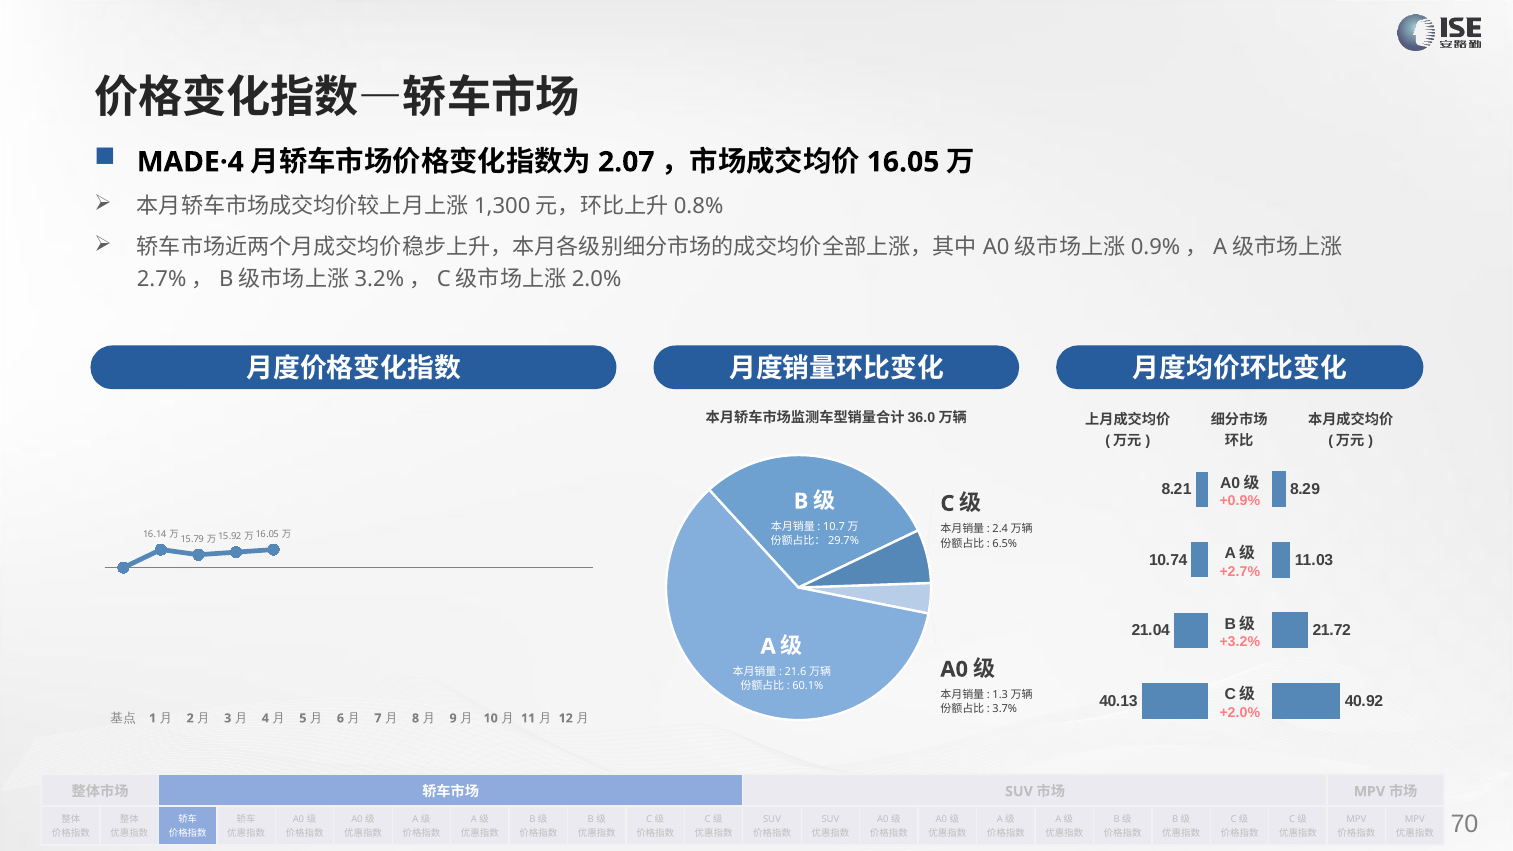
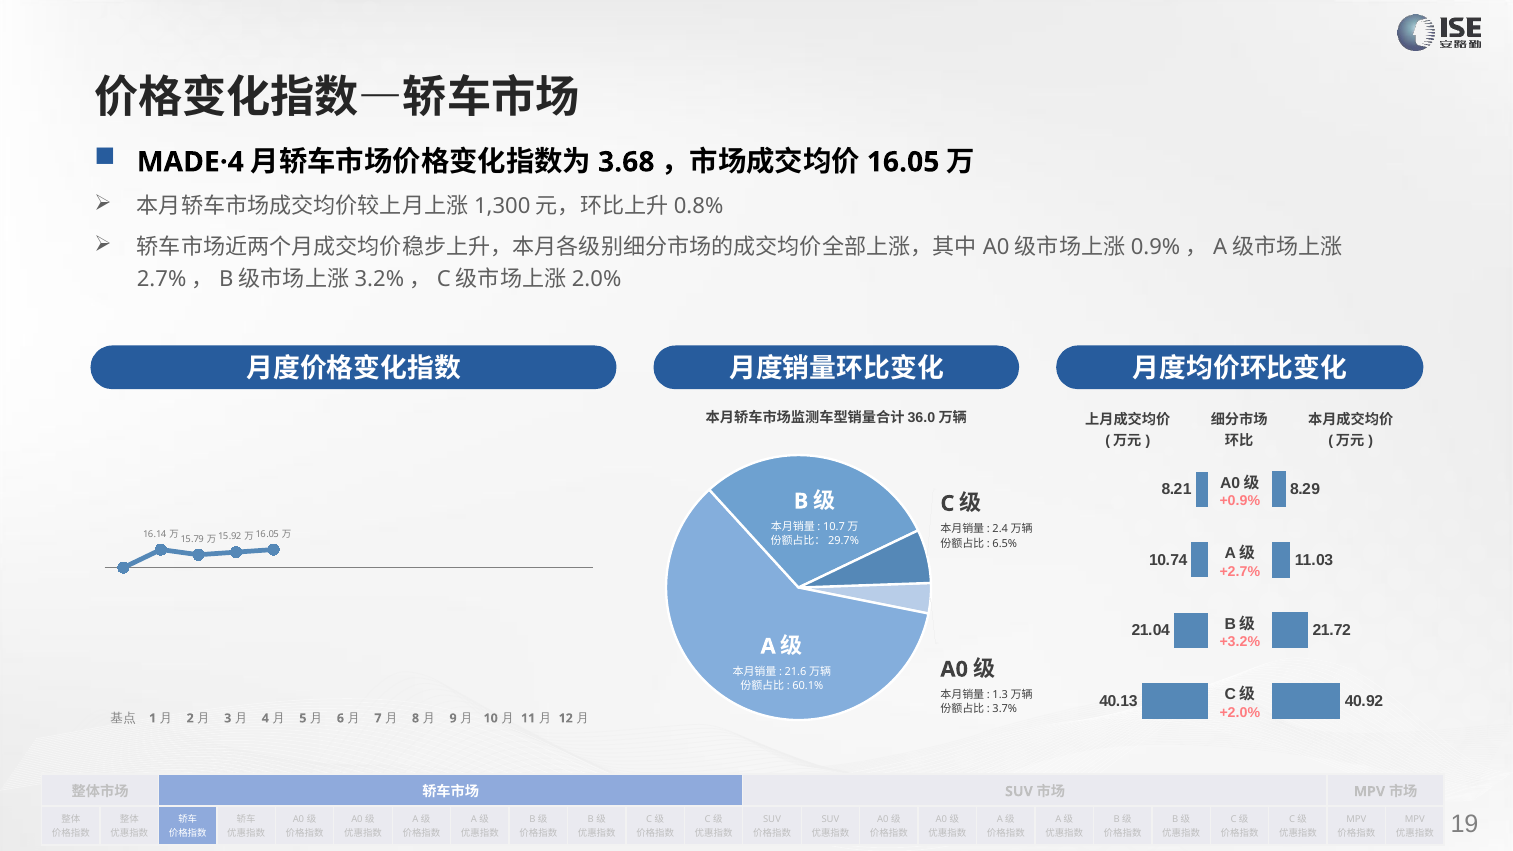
2.07: 2.07 -> 3.68
70: 70 -> 19
